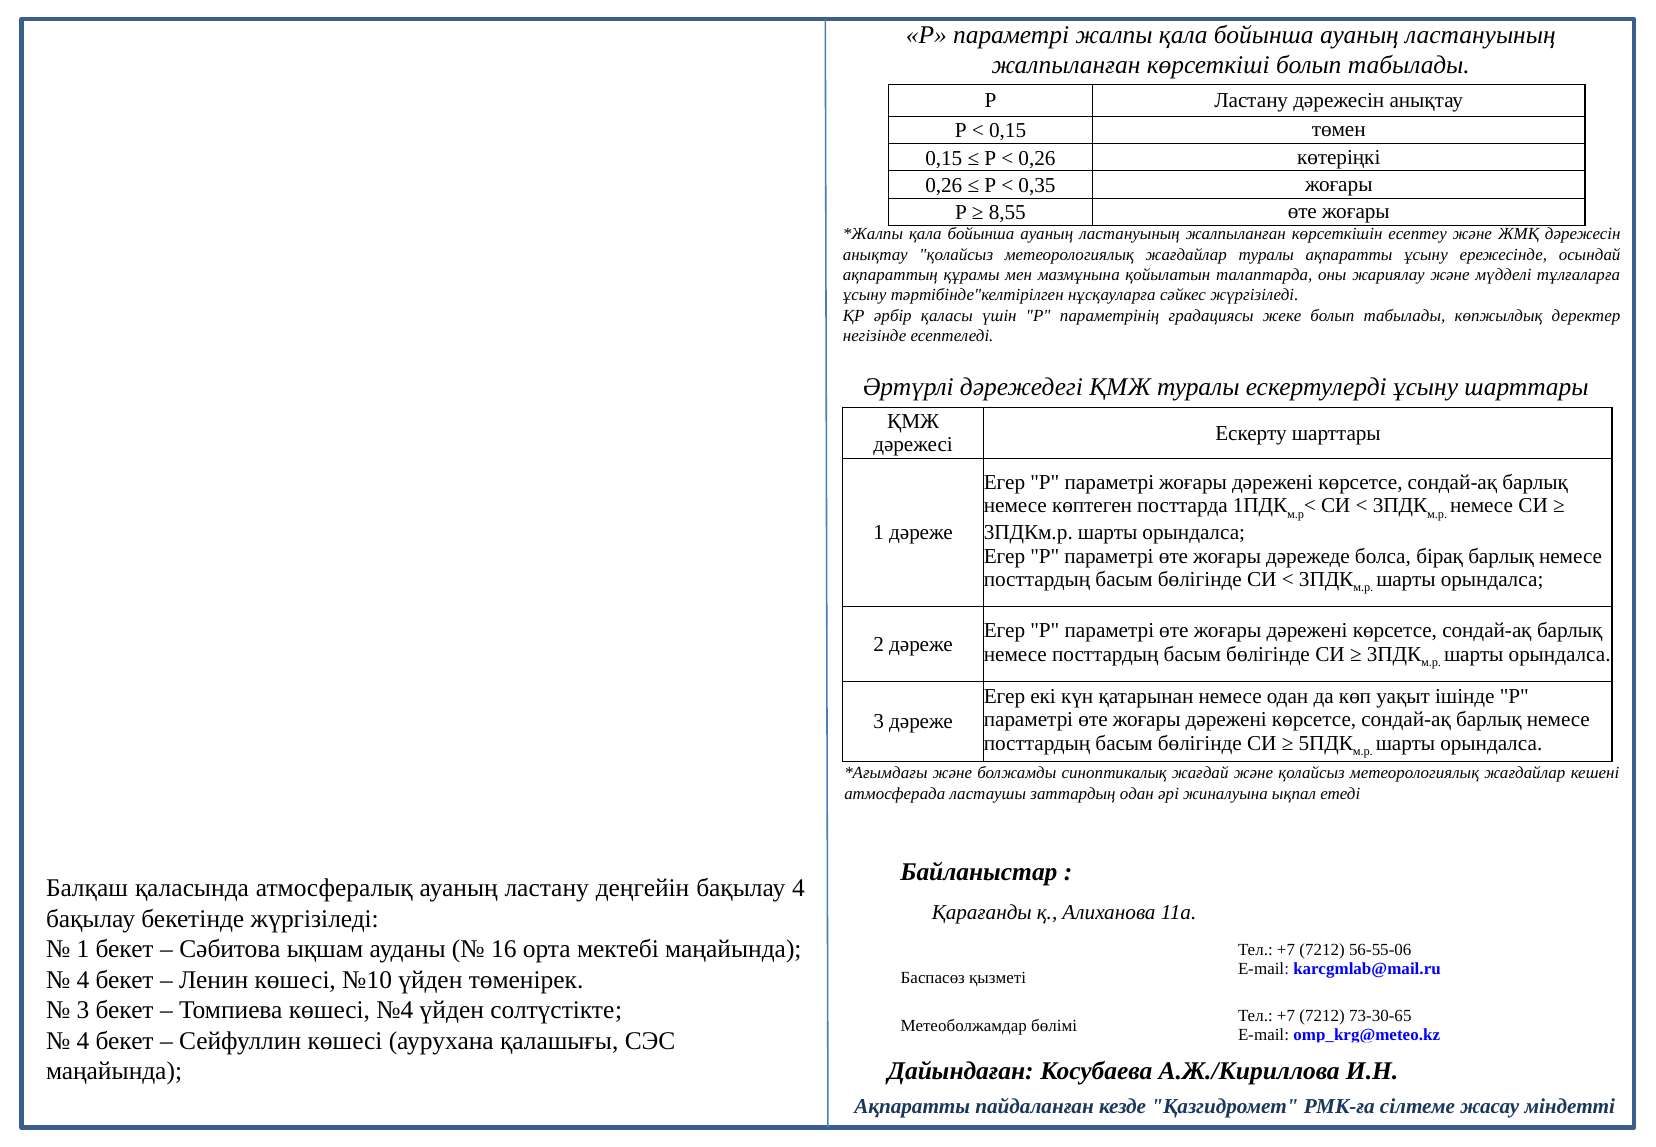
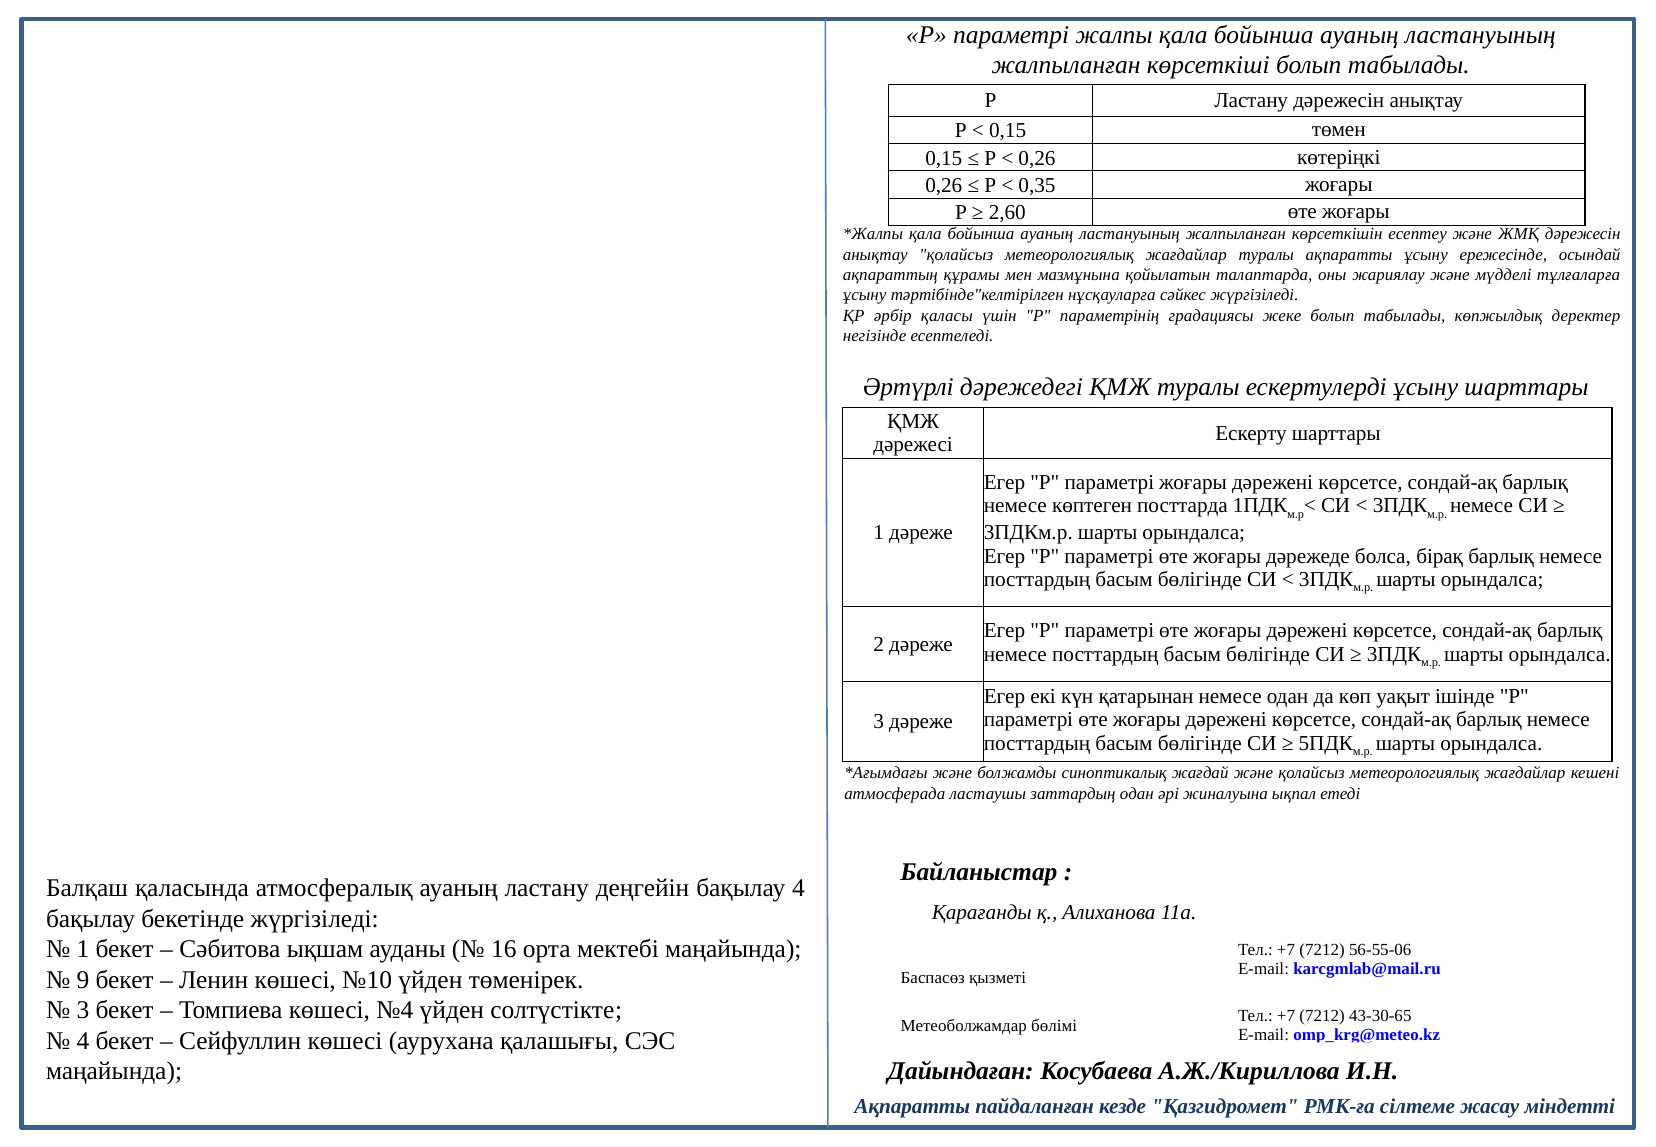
8,55: 8,55 -> 2,60
4 at (83, 979): 4 -> 9
73-30-65: 73-30-65 -> 43-30-65
